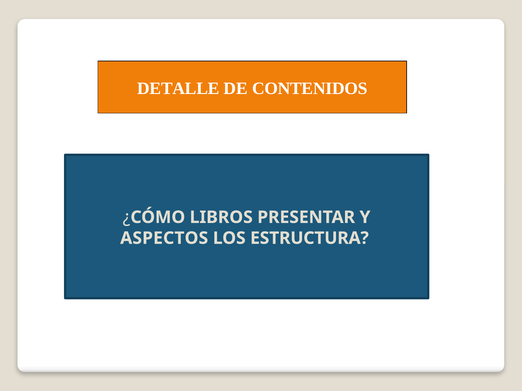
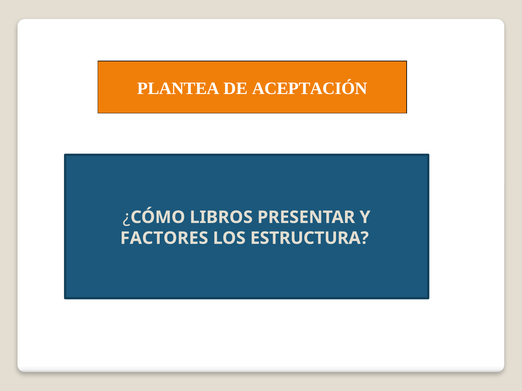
DETALLE: DETALLE -> PLANTEA
CONTENIDOS: CONTENIDOS -> ACEPTACIÓN
ASPECTOS: ASPECTOS -> FACTORES
